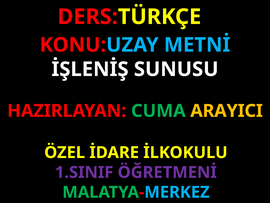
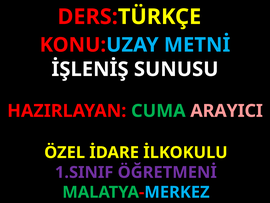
ARAYICI colour: yellow -> pink
